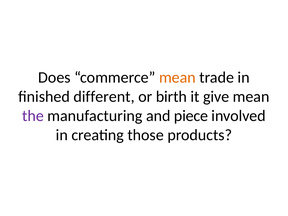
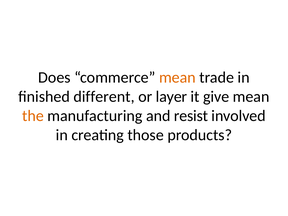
birth: birth -> layer
the colour: purple -> orange
piece: piece -> resist
